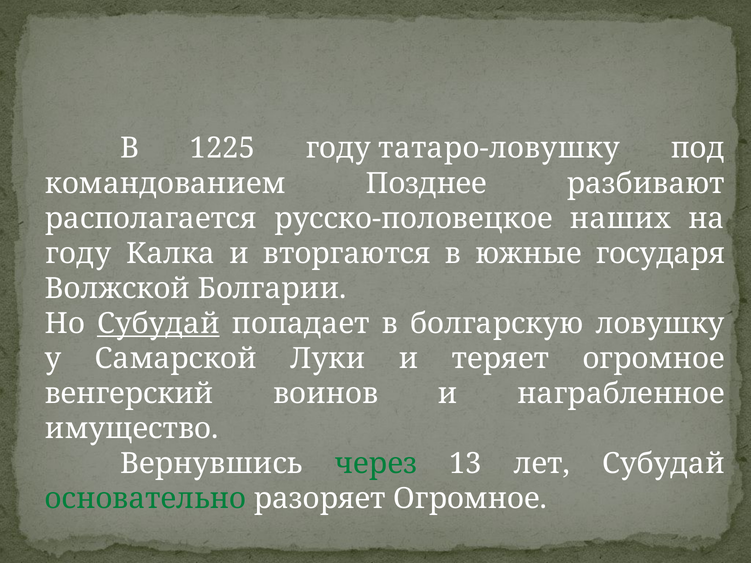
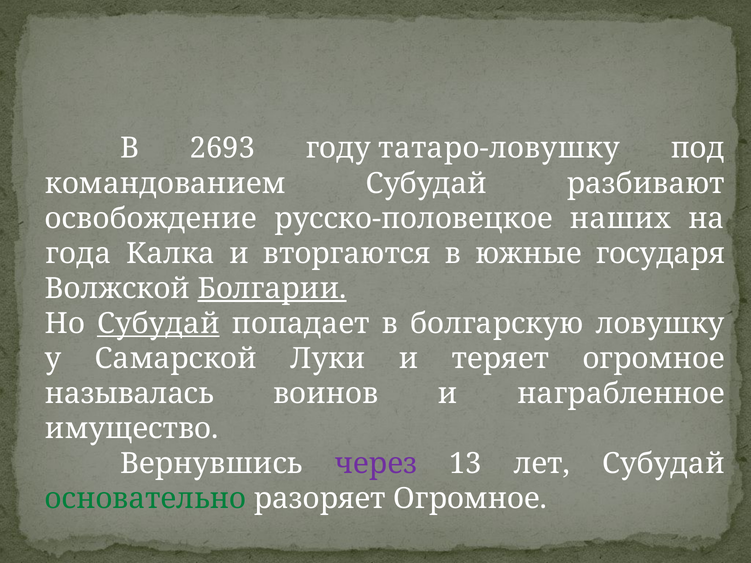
1225: 1225 -> 2693
командованием Позднее: Позднее -> Субудай
располагается: располагается -> освобождение
году at (78, 254): году -> года
Болгарии underline: none -> present
венгерский: венгерский -> называлась
через colour: green -> purple
